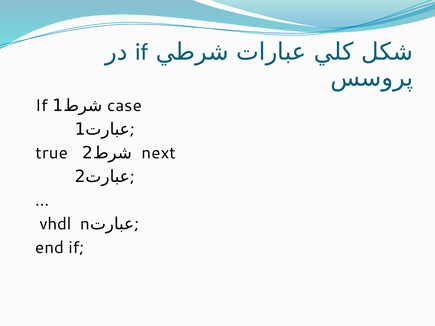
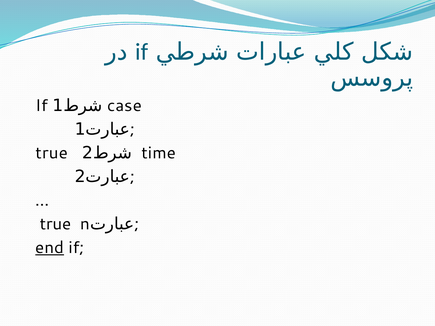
next: next -> time
vhdl at (56, 224): vhdl -> true
end underline: none -> present
